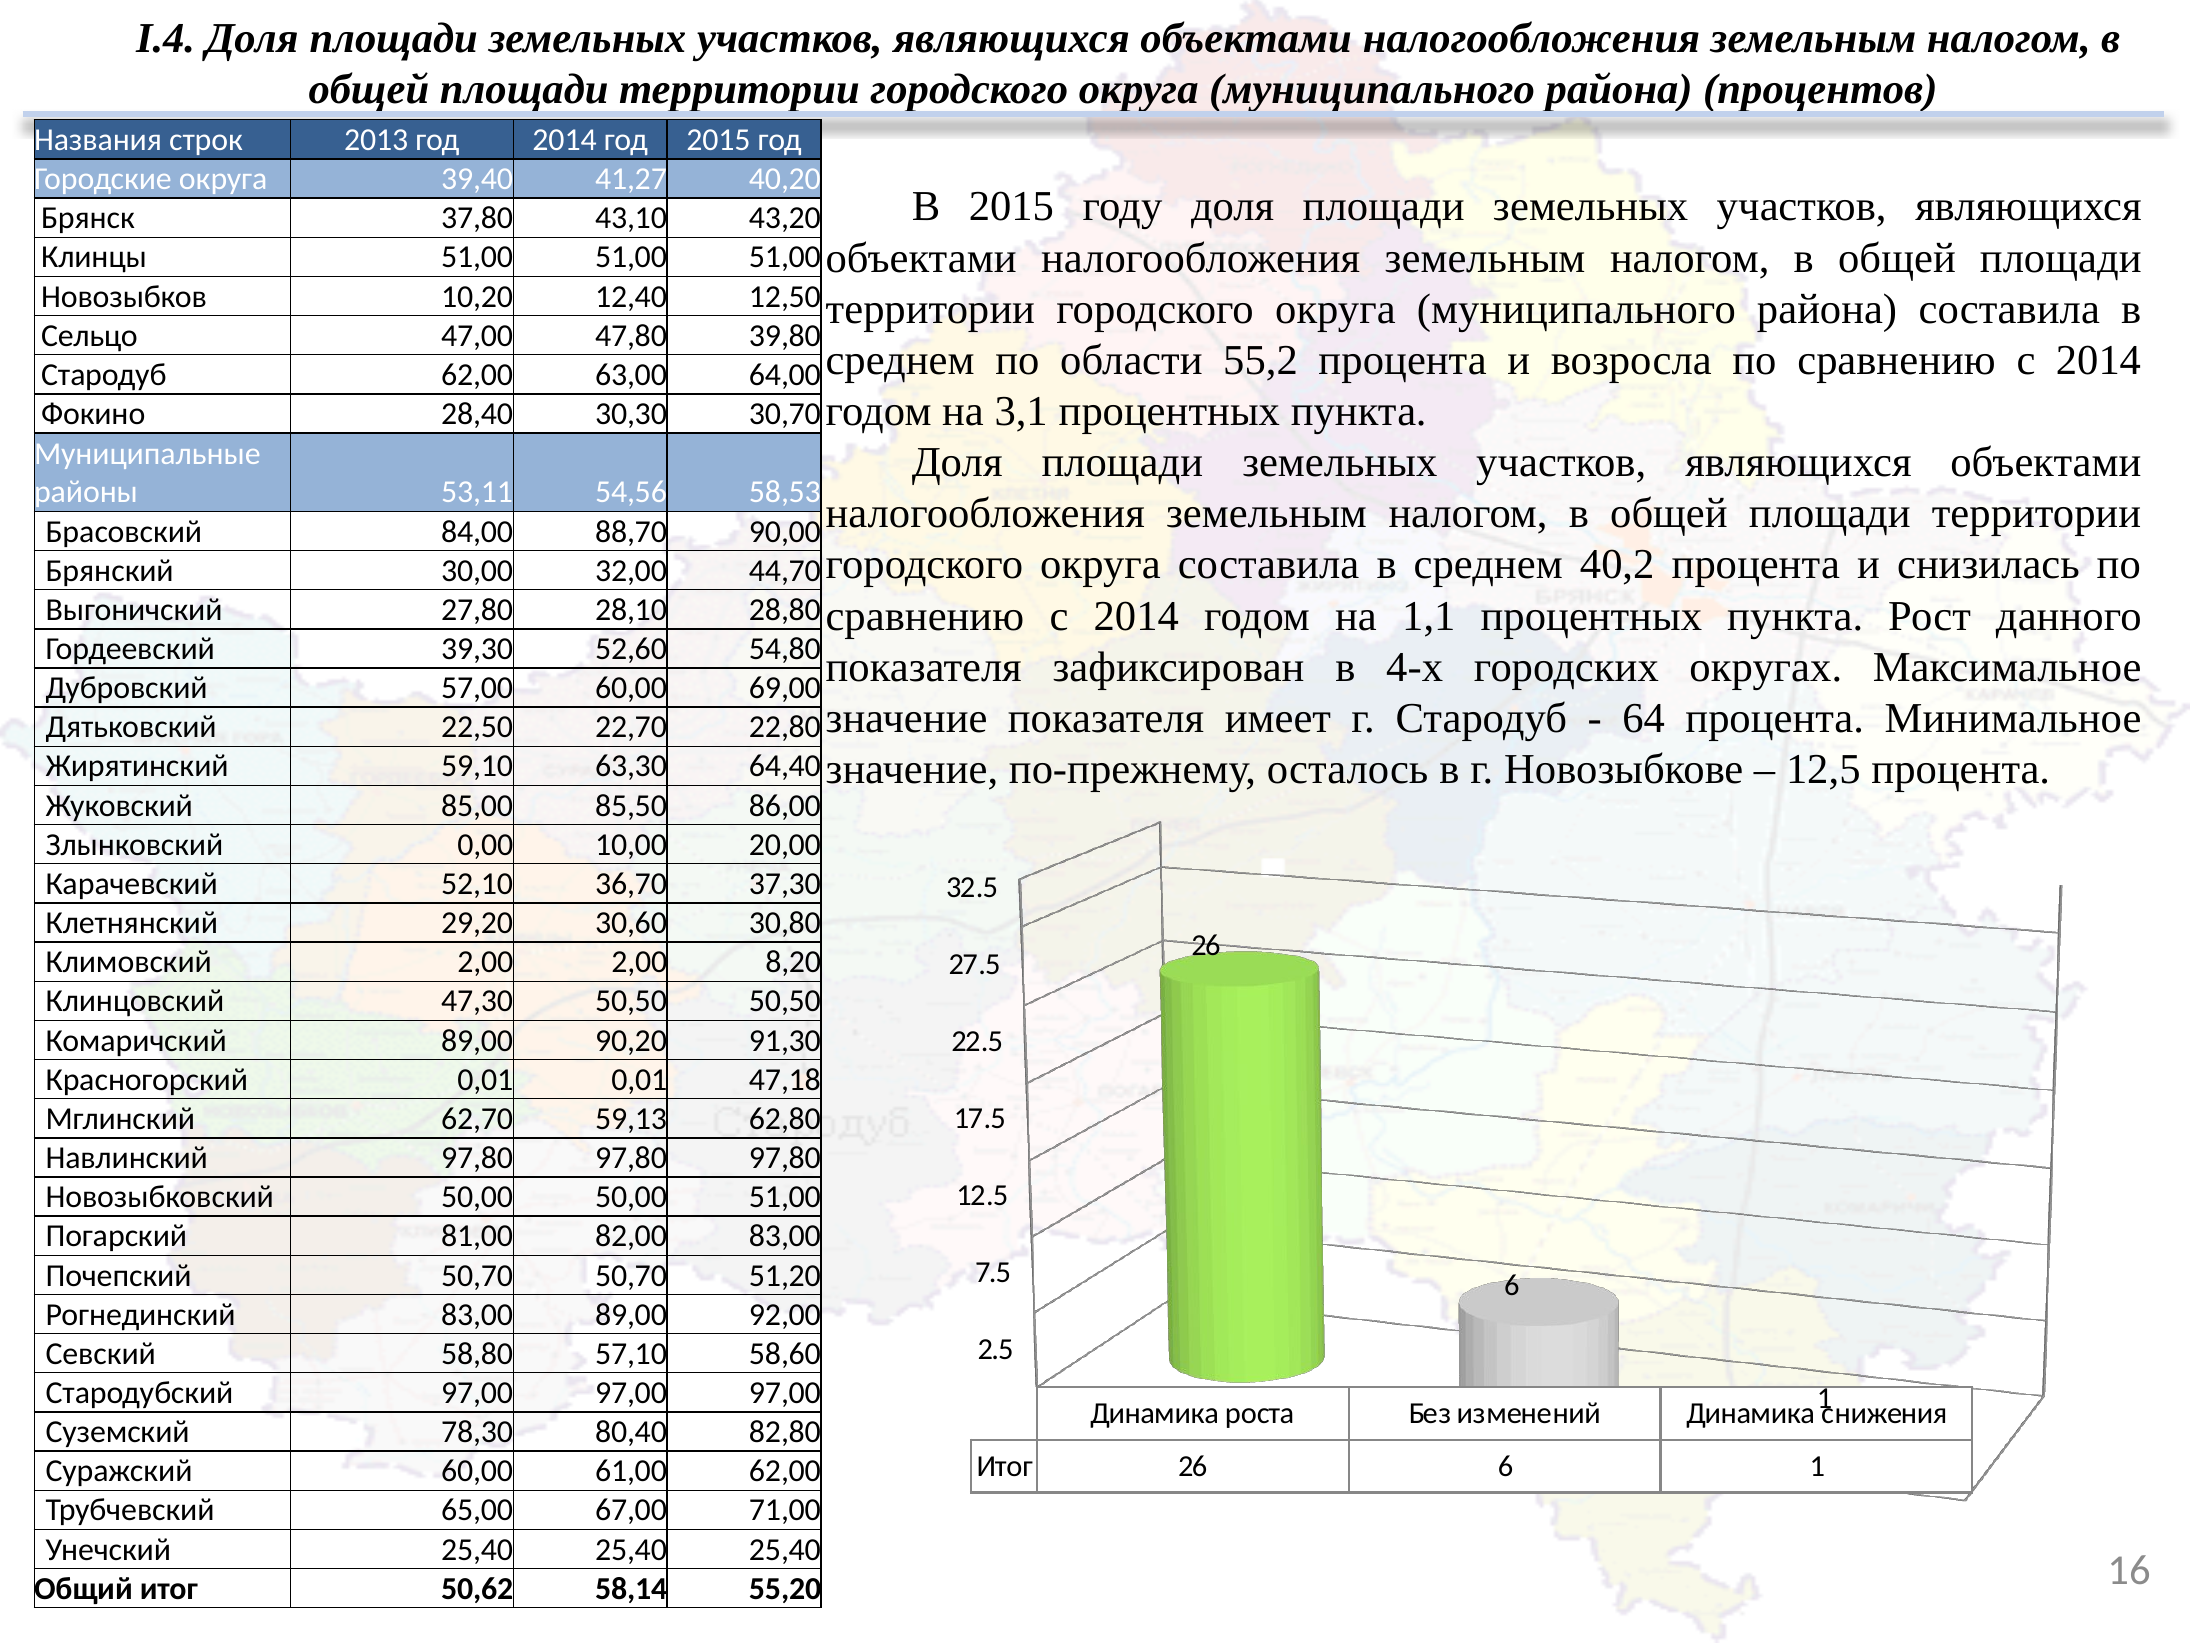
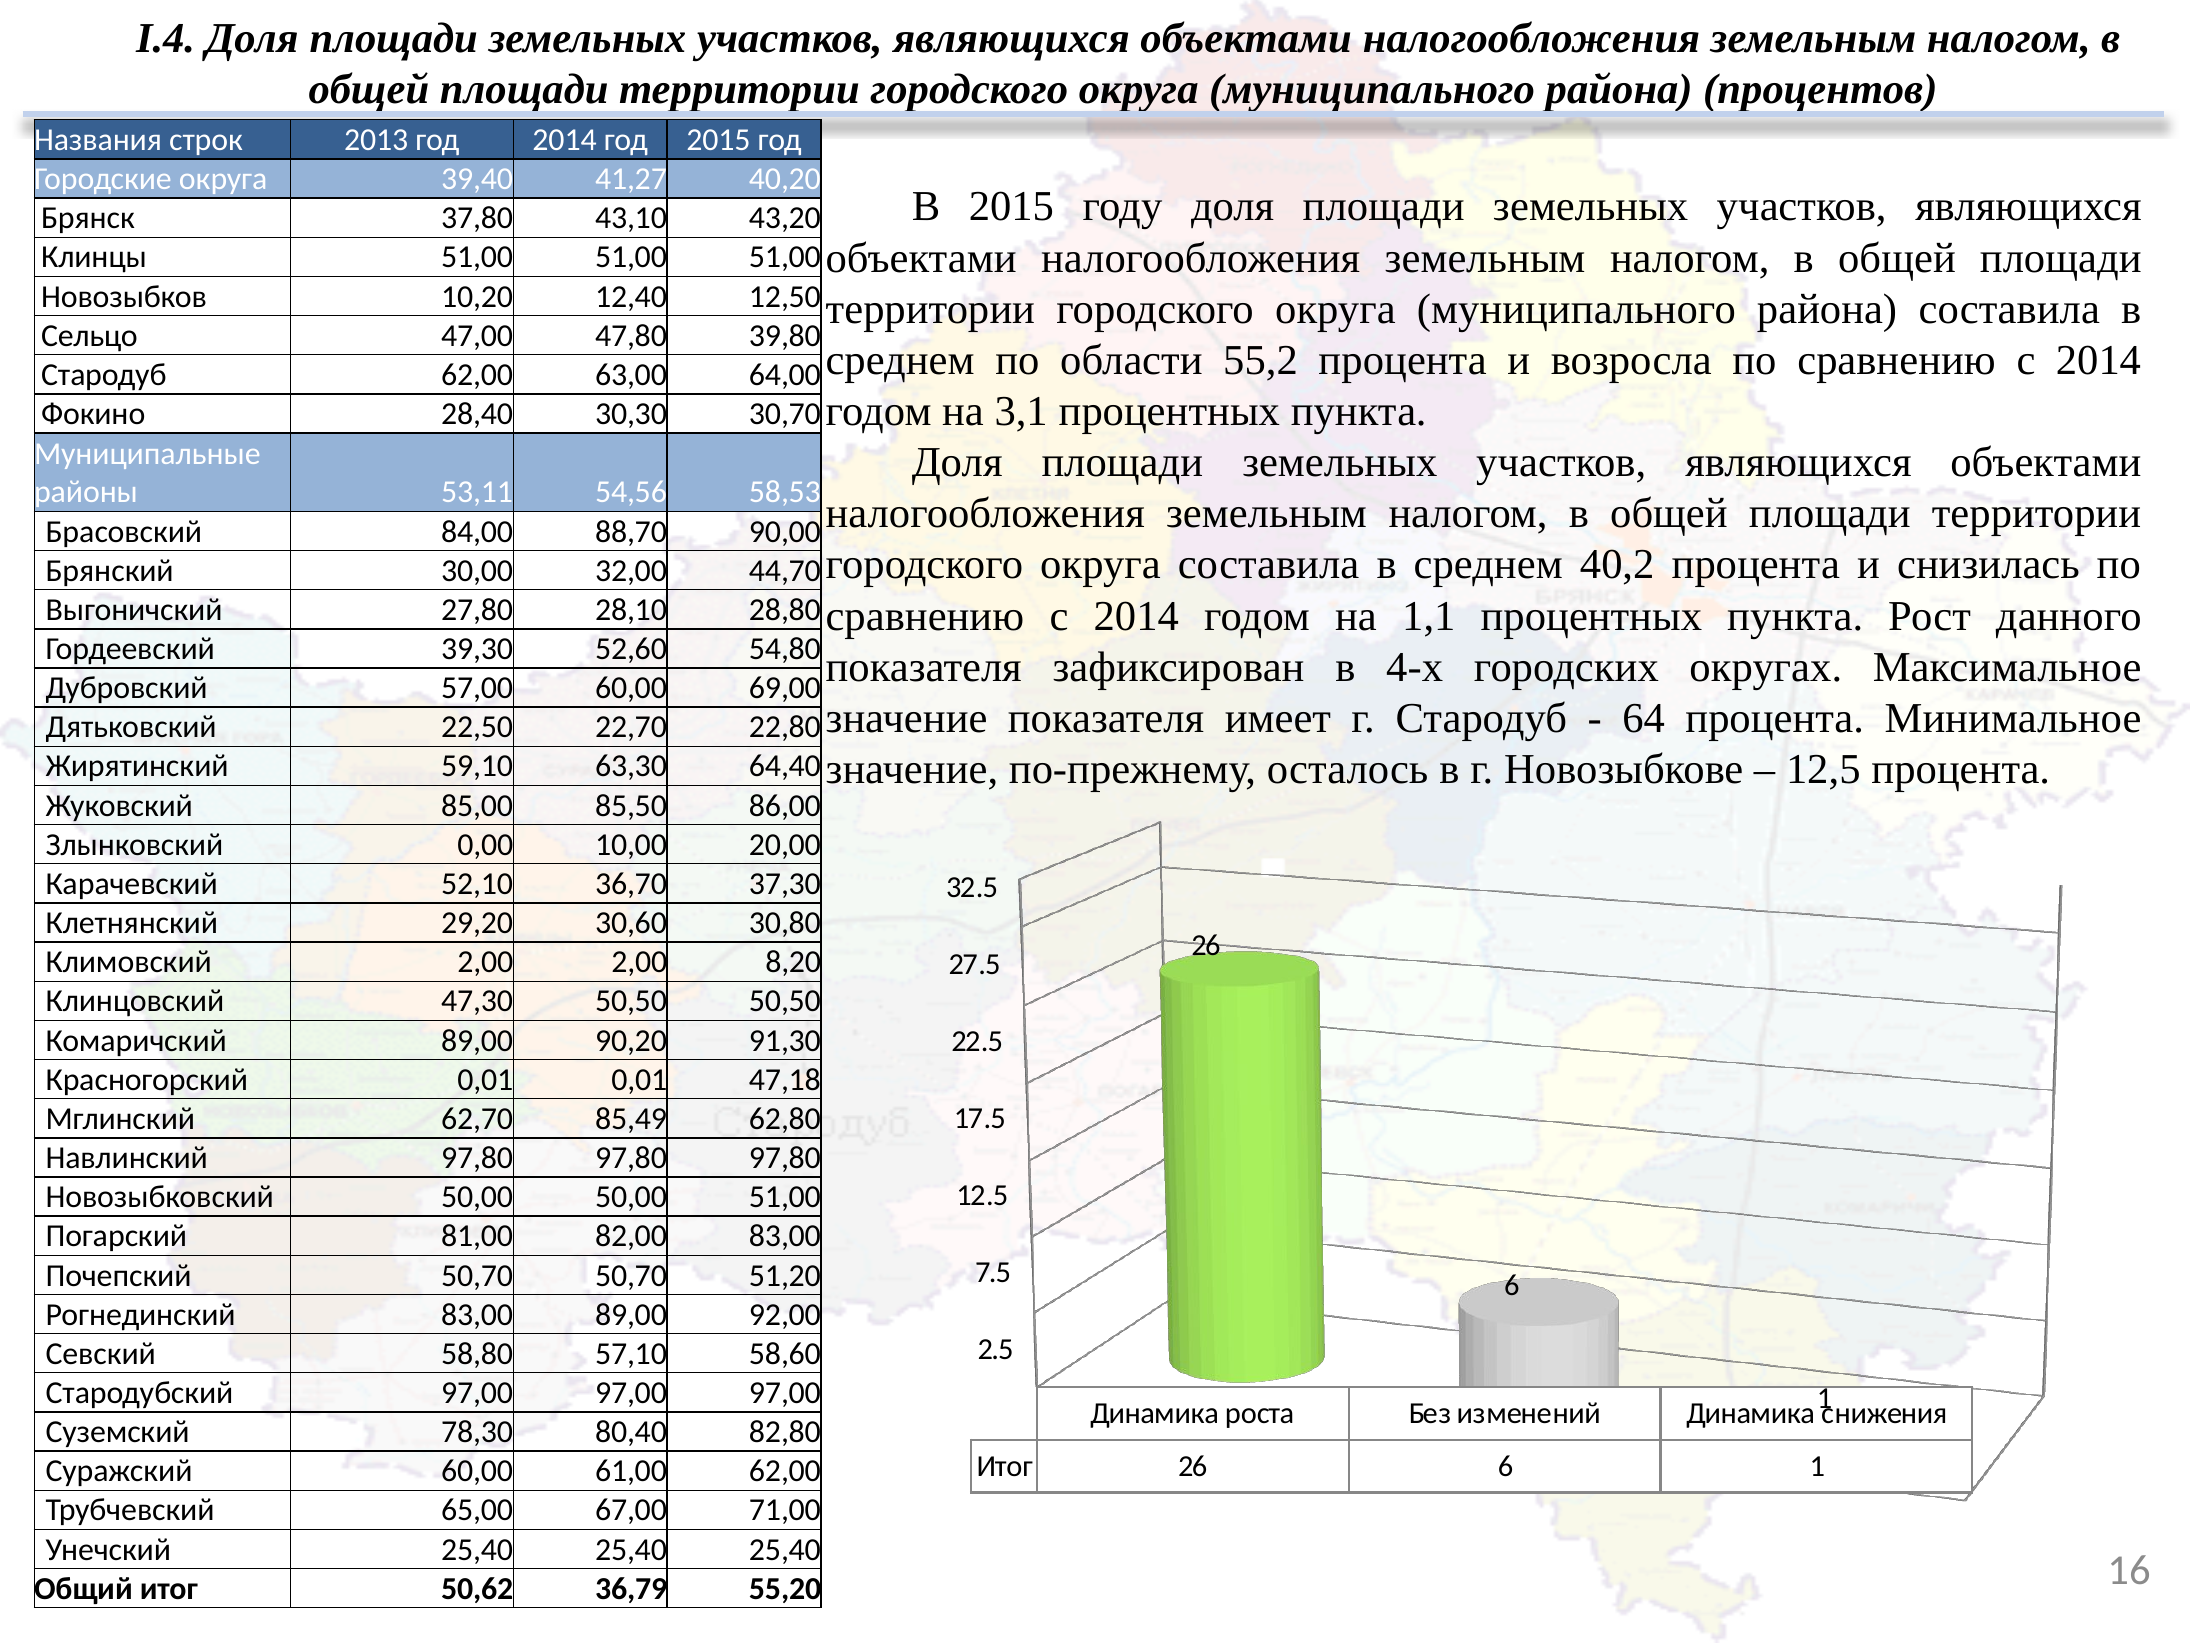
59,13: 59,13 -> 85,49
58,14: 58,14 -> 36,79
